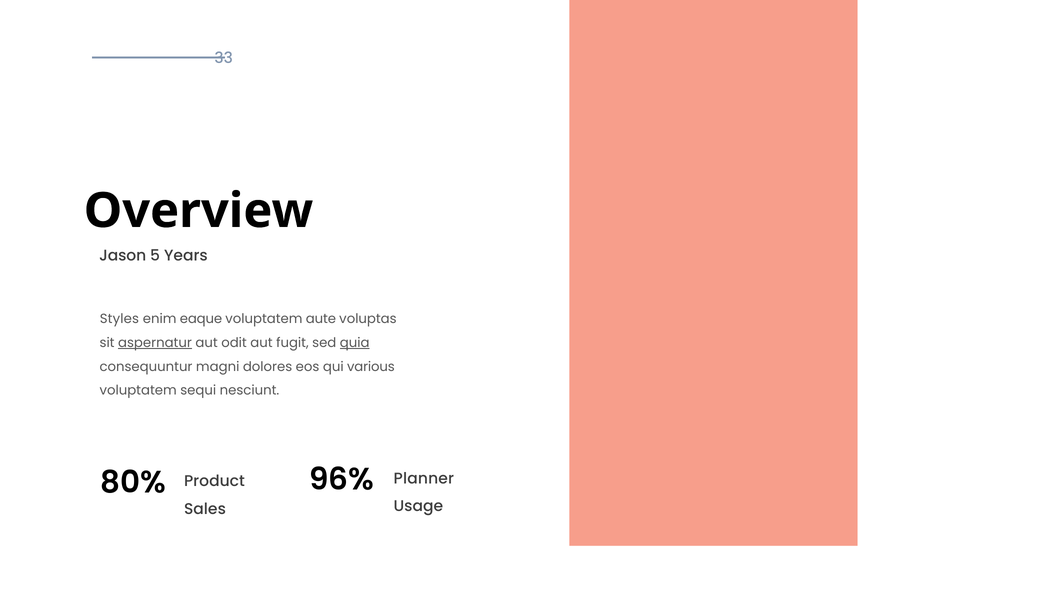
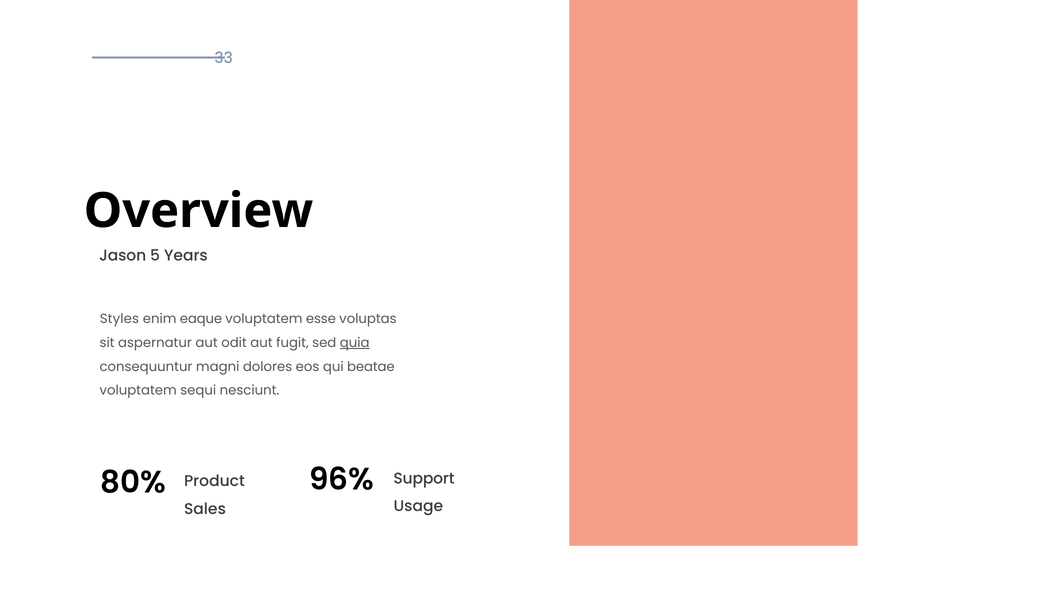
aute: aute -> esse
aspernatur underline: present -> none
various: various -> beatae
Planner: Planner -> Support
